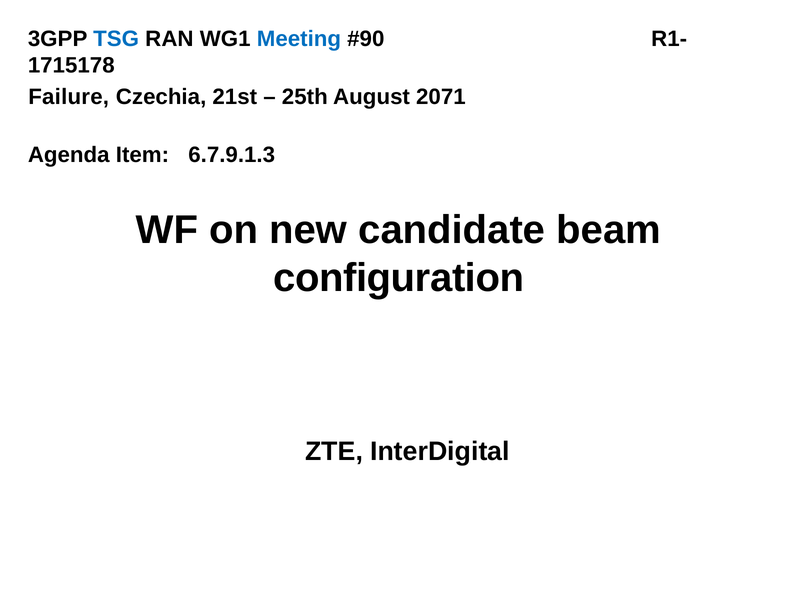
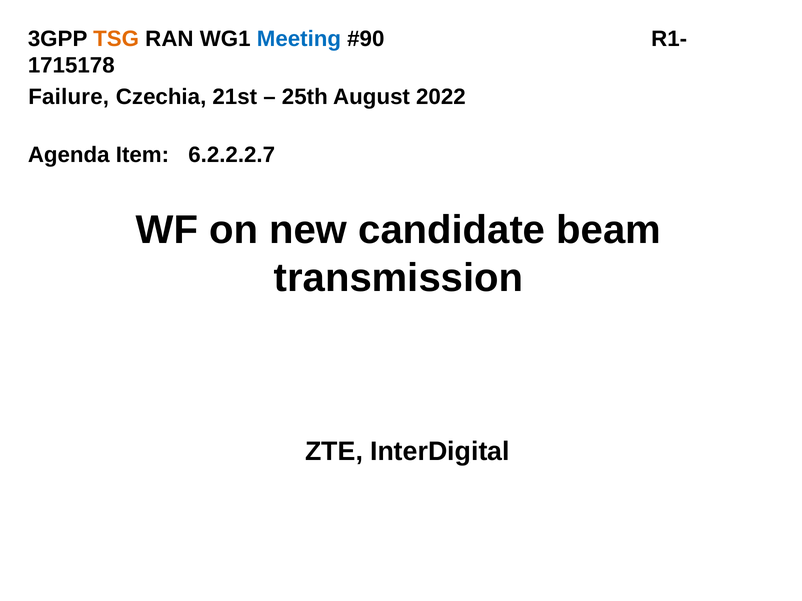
TSG colour: blue -> orange
2071: 2071 -> 2022
6.7.9.1.3: 6.7.9.1.3 -> 6.2.2.2.7
configuration: configuration -> transmission
